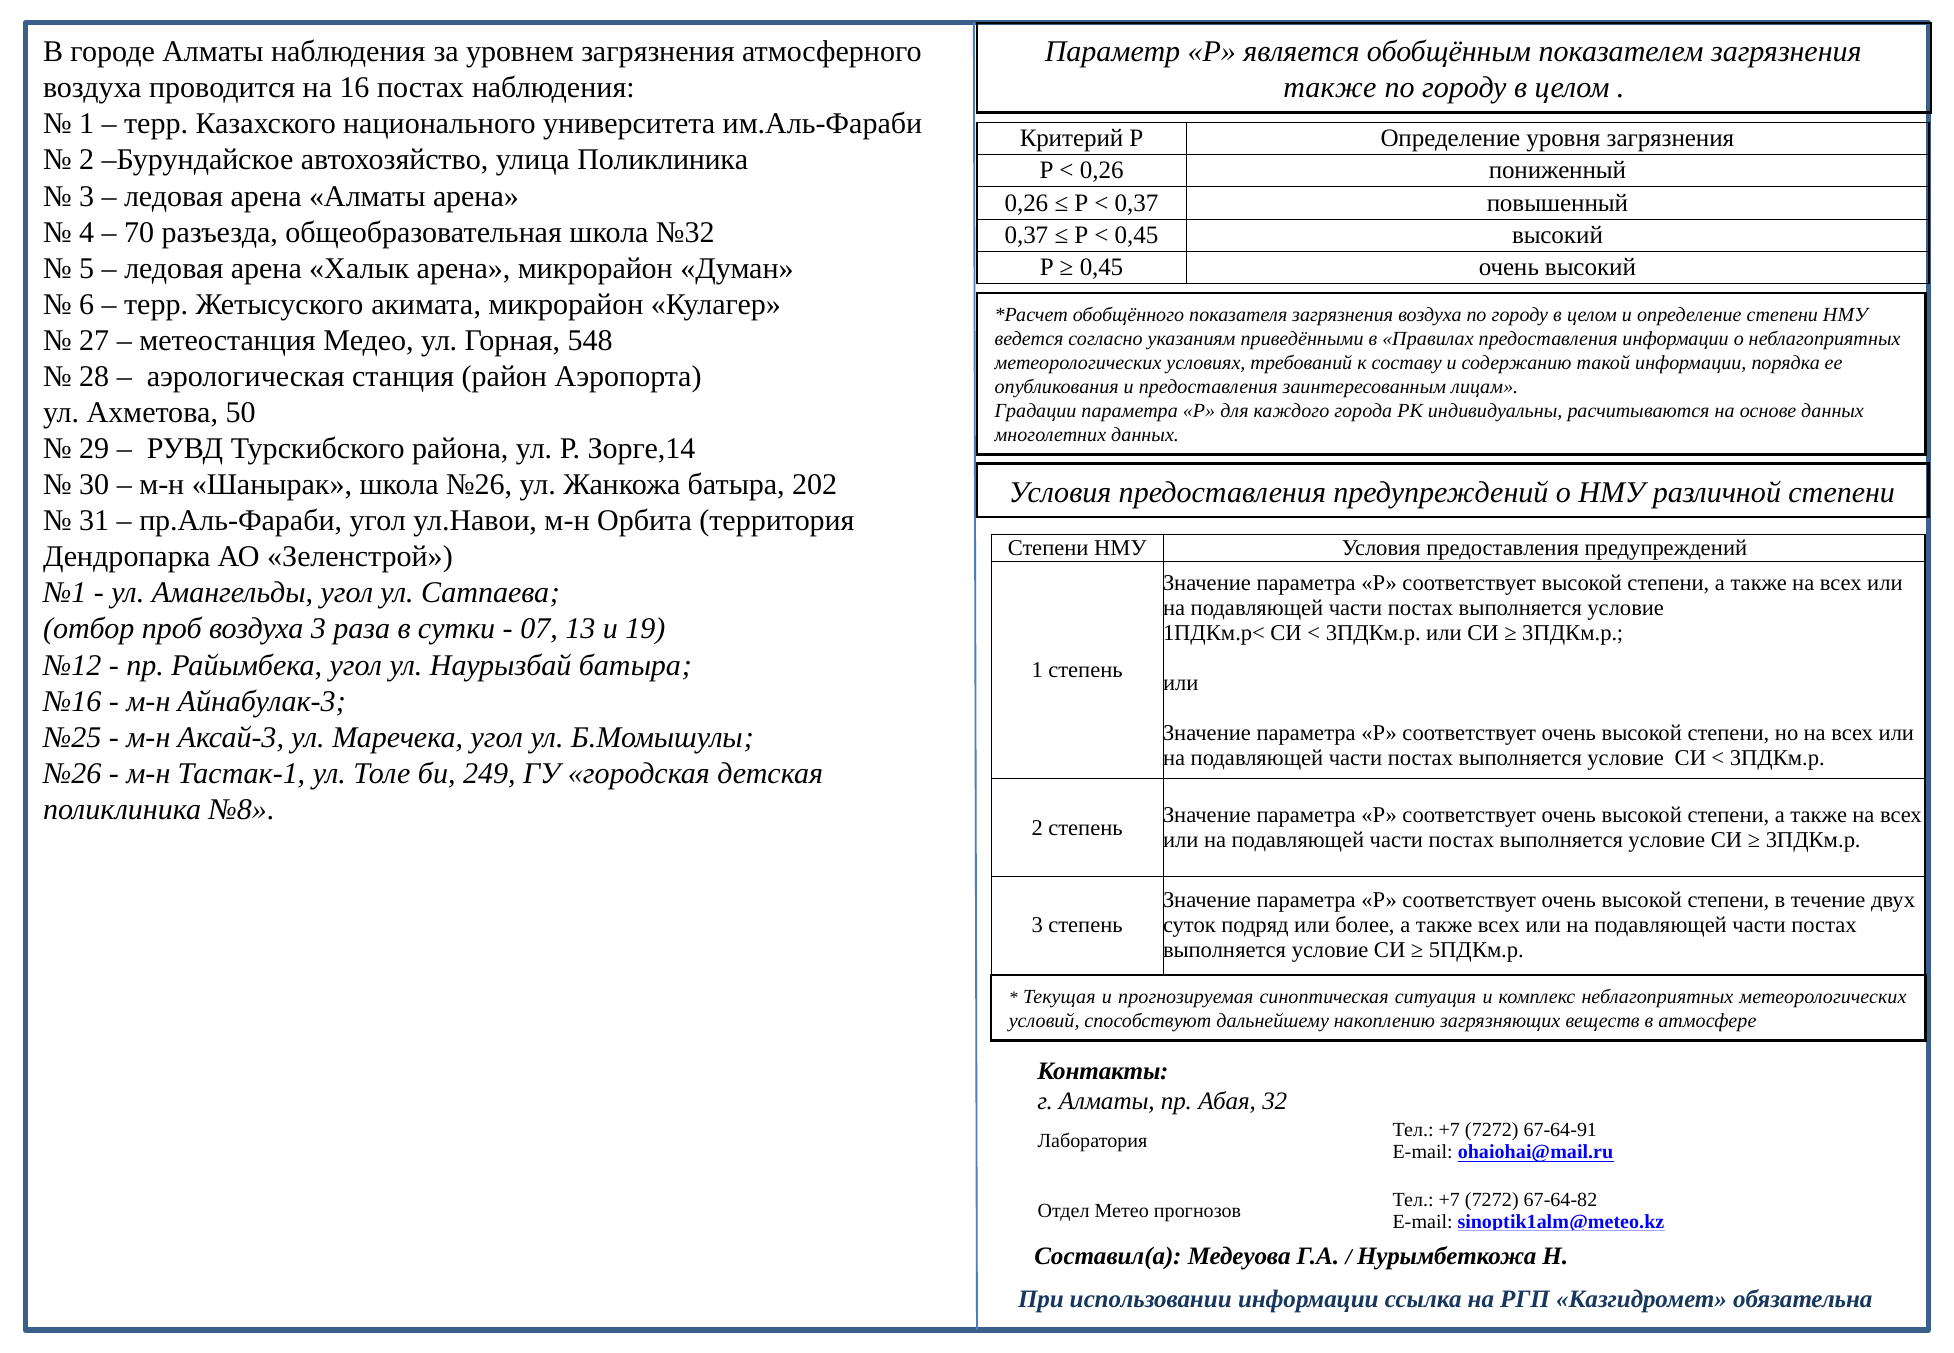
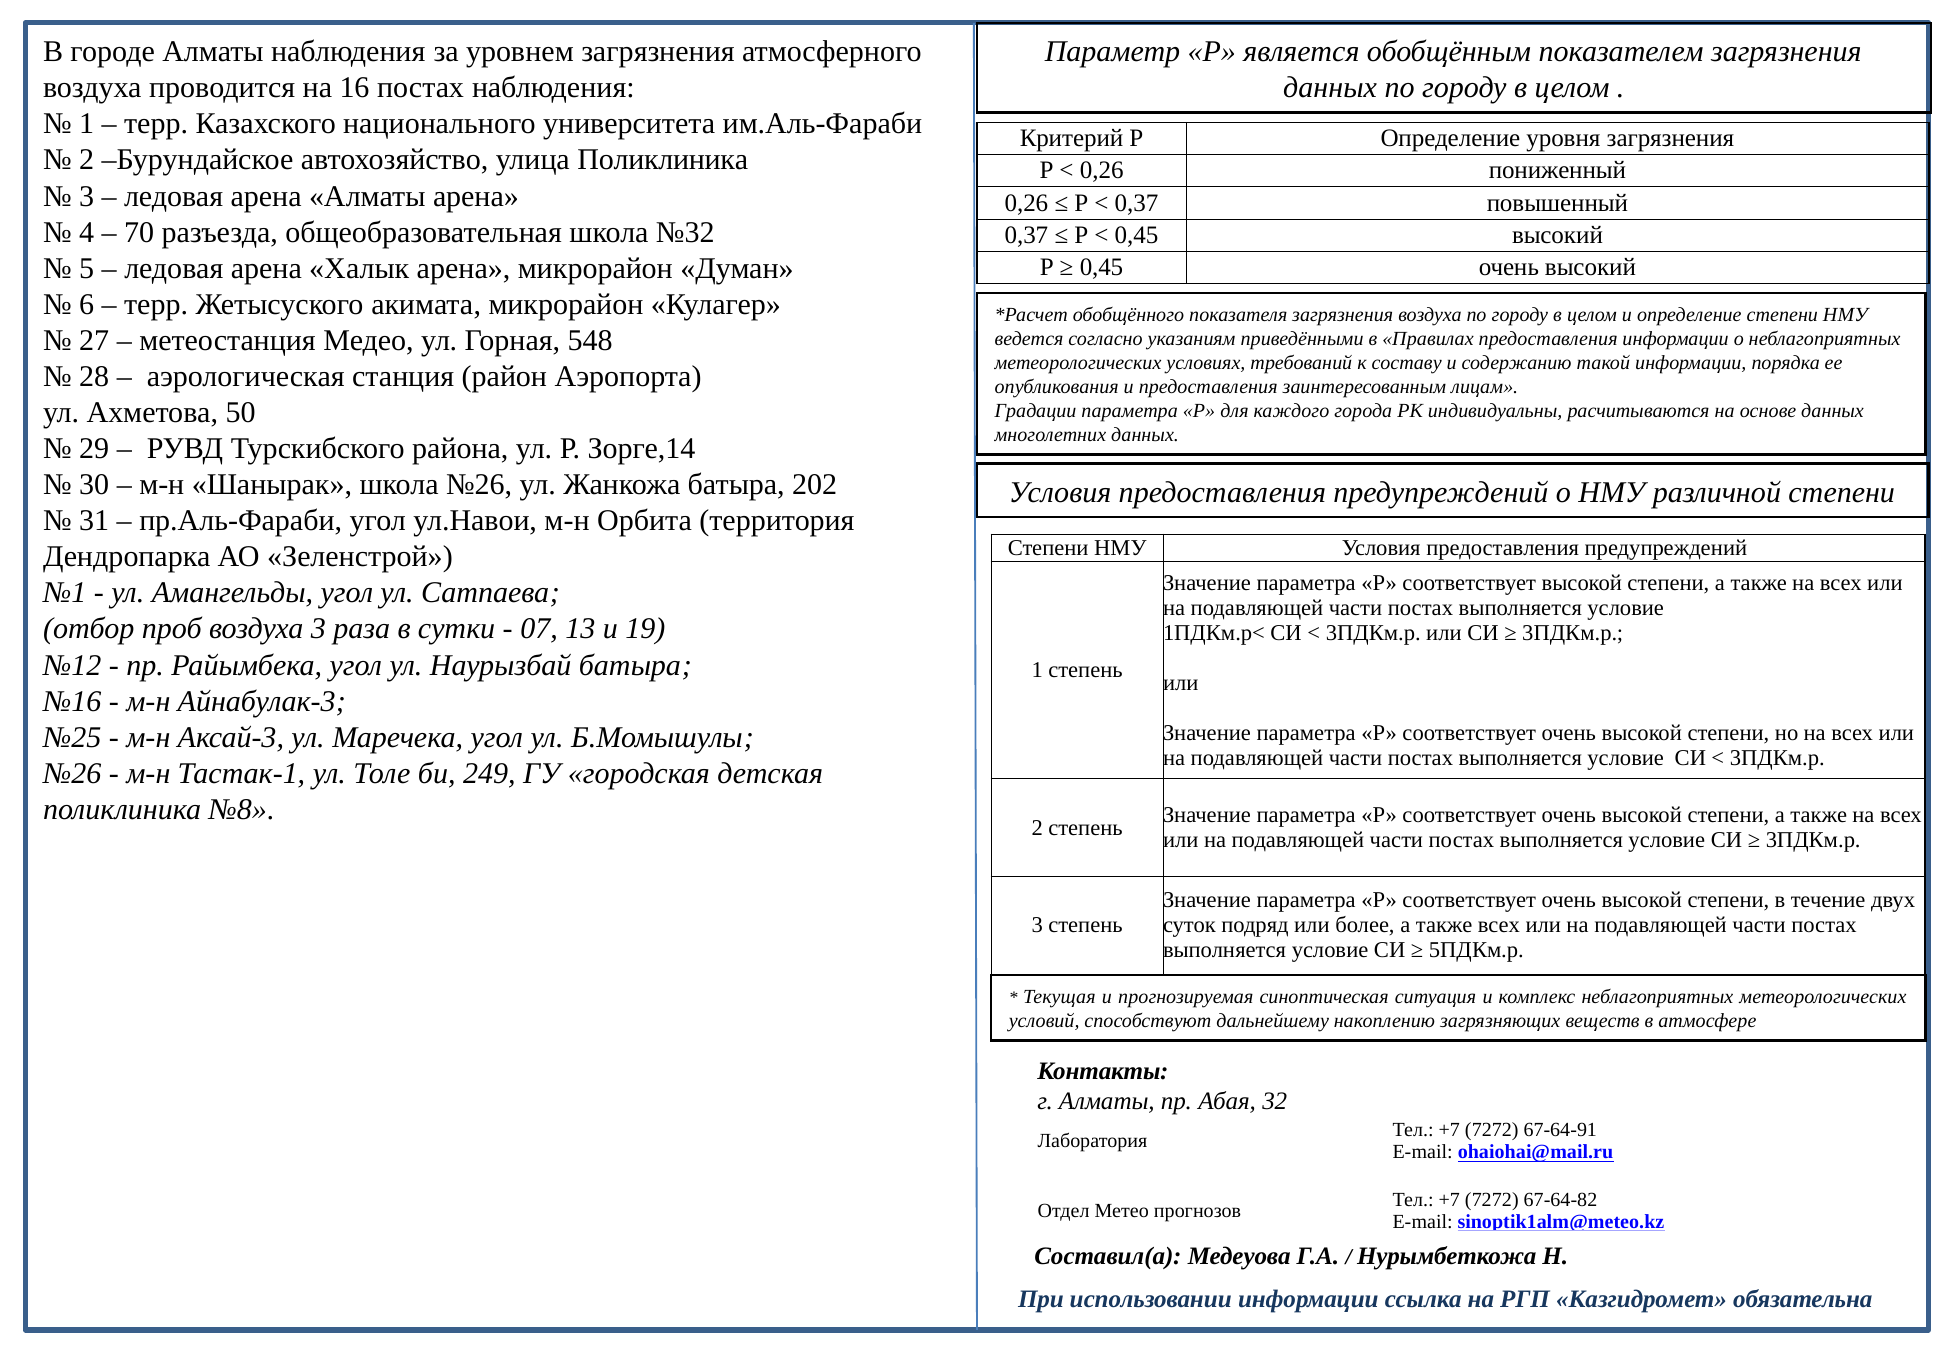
также at (1330, 88): также -> данных
